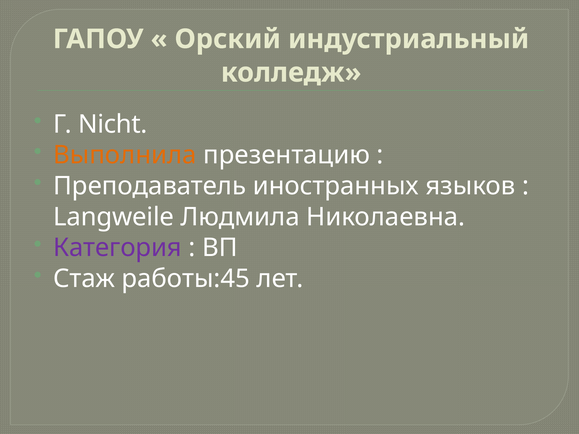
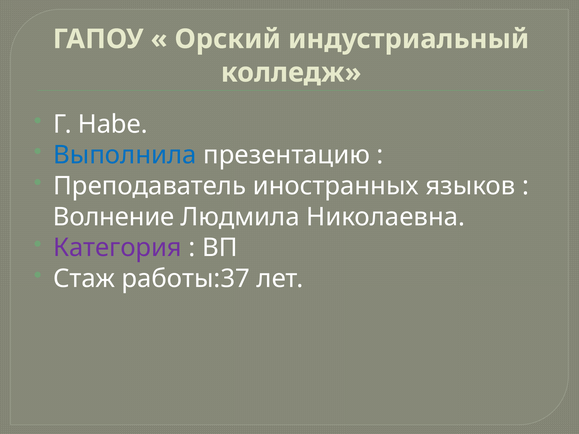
Nicht: Nicht -> Habe
Выполнила colour: orange -> blue
Langweile: Langweile -> Волнение
работы:45: работы:45 -> работы:37
